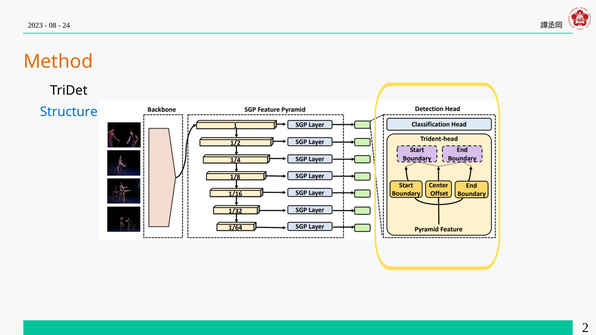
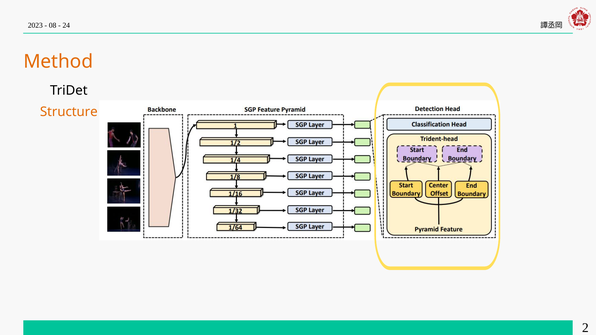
Structure colour: blue -> orange
